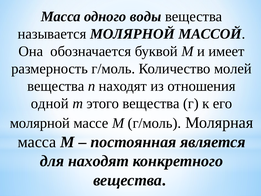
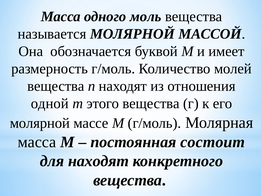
воды: воды -> моль
является: является -> состоит
